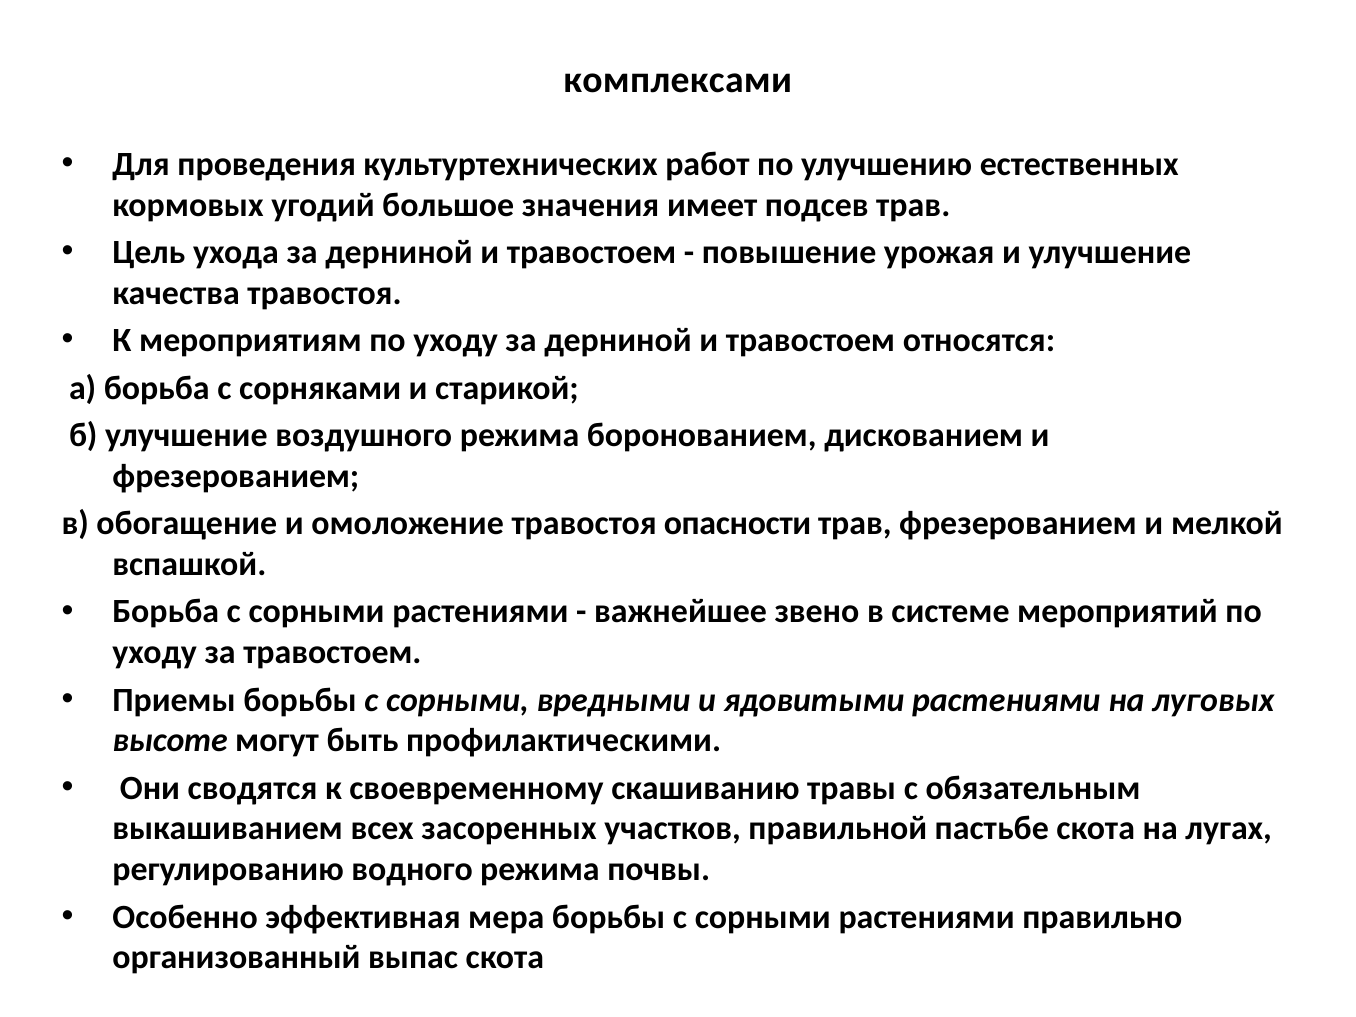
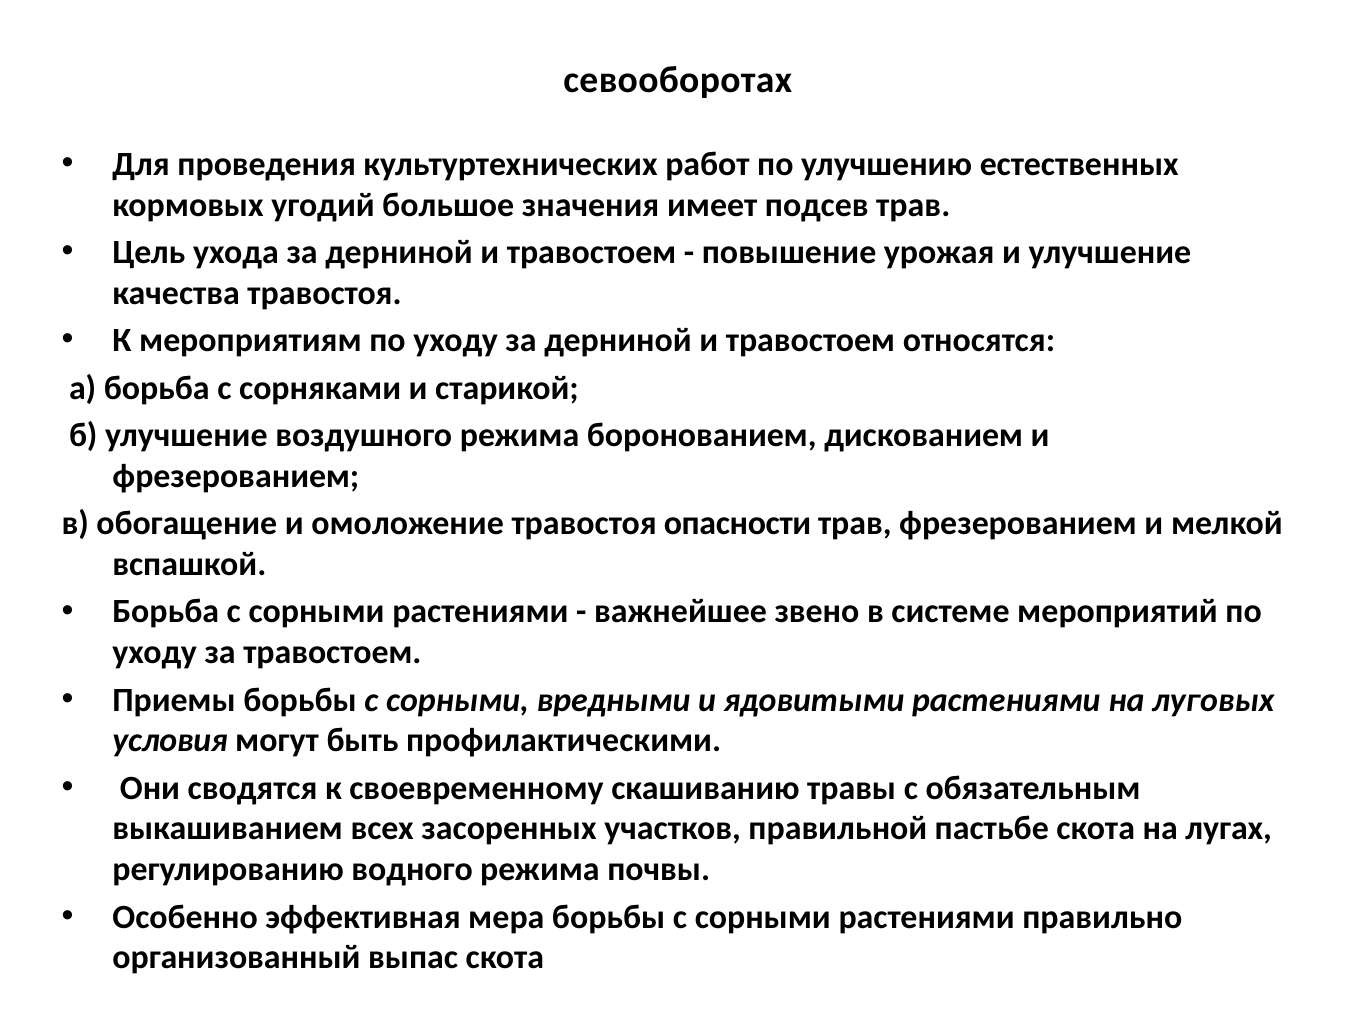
комплексами: комплексами -> севооборотах
высоте: высоте -> условия
